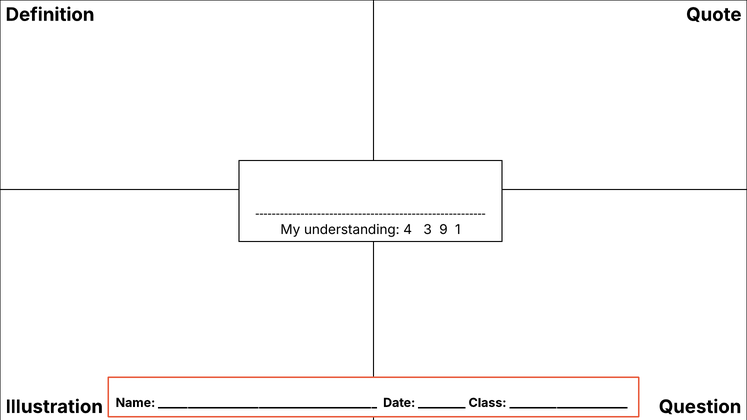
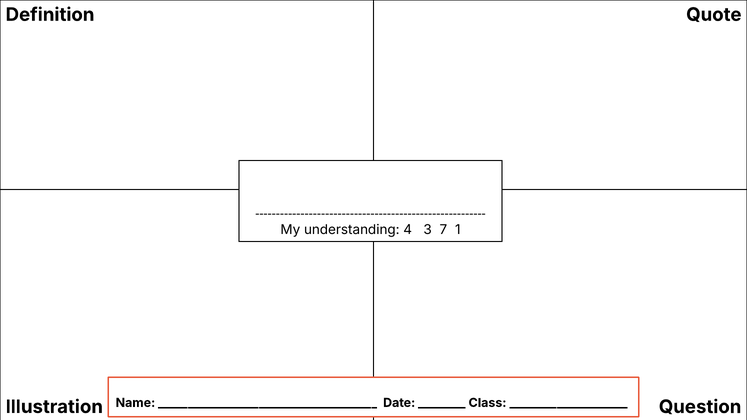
9: 9 -> 7
